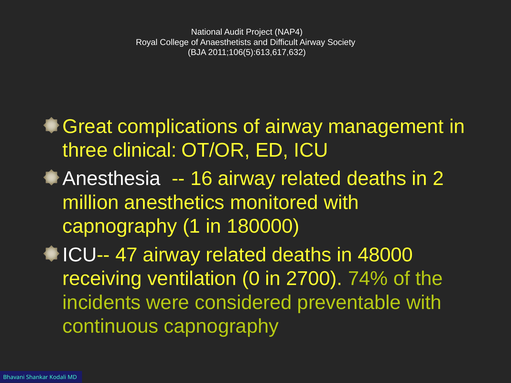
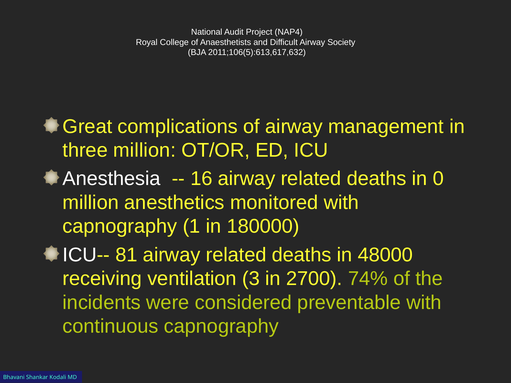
three clinical: clinical -> million
2: 2 -> 0
47: 47 -> 81
0: 0 -> 3
